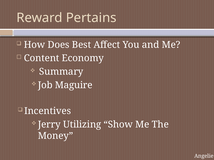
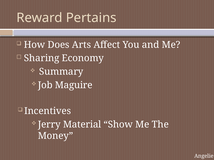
Best: Best -> Arts
Content: Content -> Sharing
Utilizing: Utilizing -> Material
